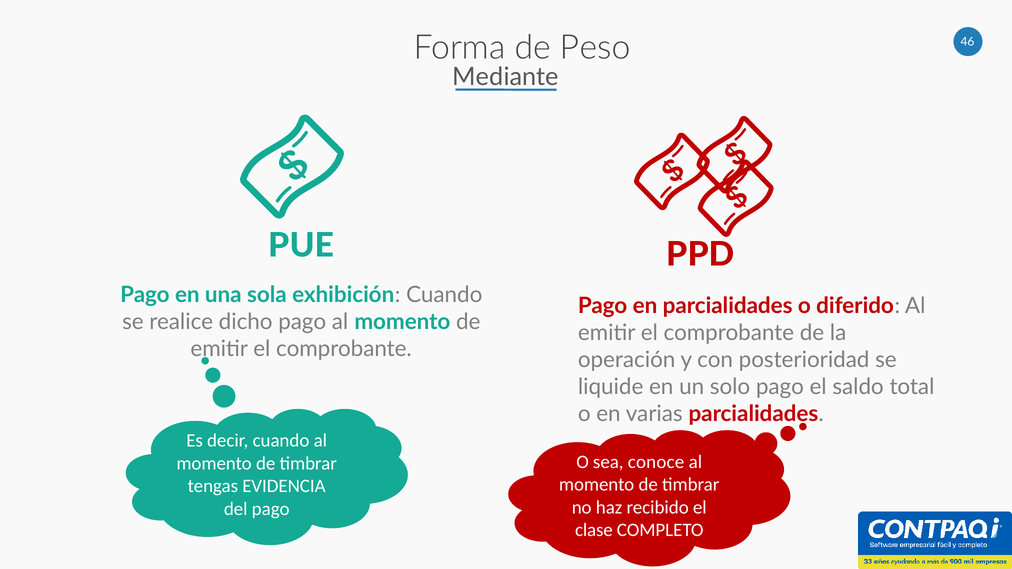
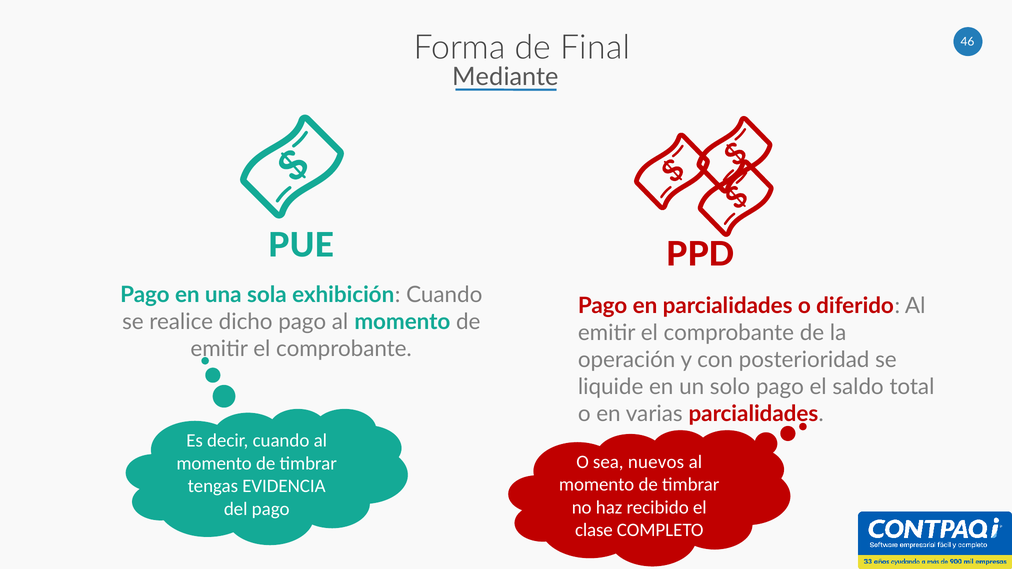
Peso: Peso -> Final
conoce: conoce -> nuevos
